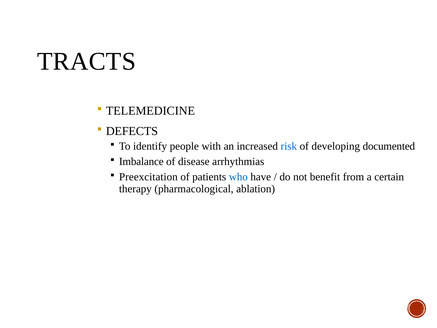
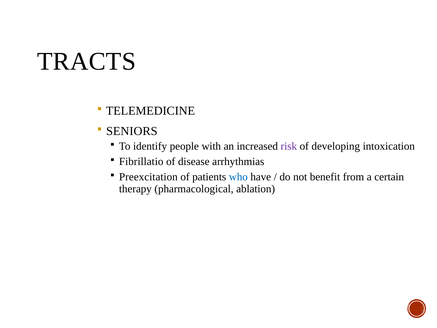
DEFECTS: DEFECTS -> SENIORS
risk colour: blue -> purple
documented: documented -> intoxication
Imbalance: Imbalance -> Fibrillatio
